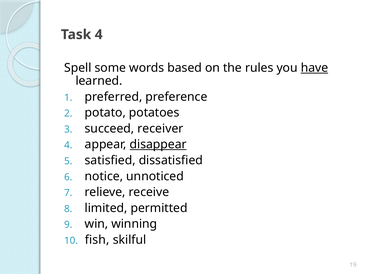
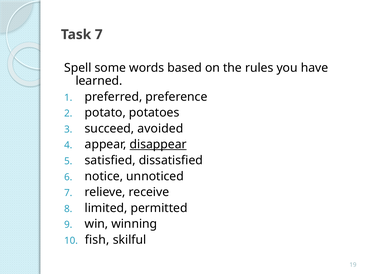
Task 4: 4 -> 7
have underline: present -> none
receiver: receiver -> avoided
